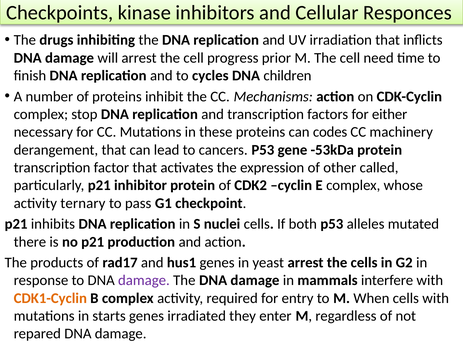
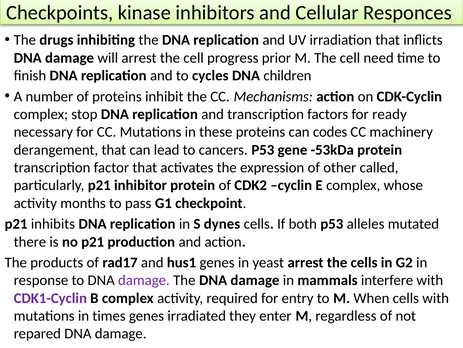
either: either -> ready
ternary: ternary -> months
nuclei: nuclei -> dynes
CDK1-Cyclin colour: orange -> purple
starts: starts -> times
